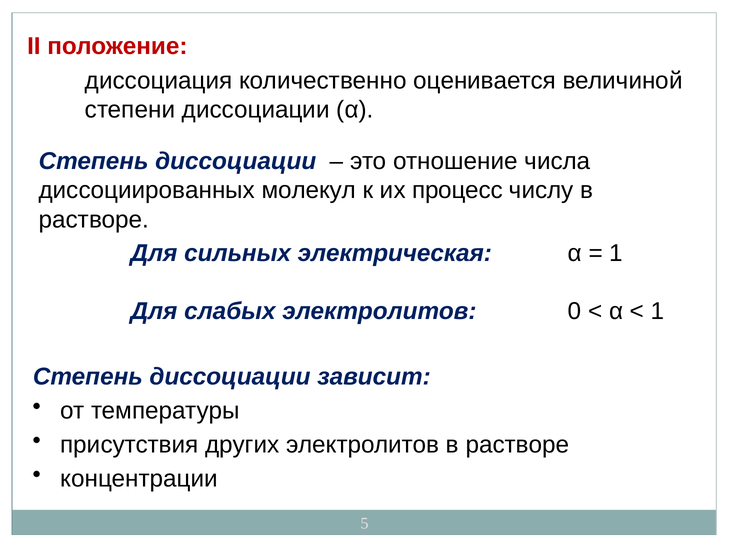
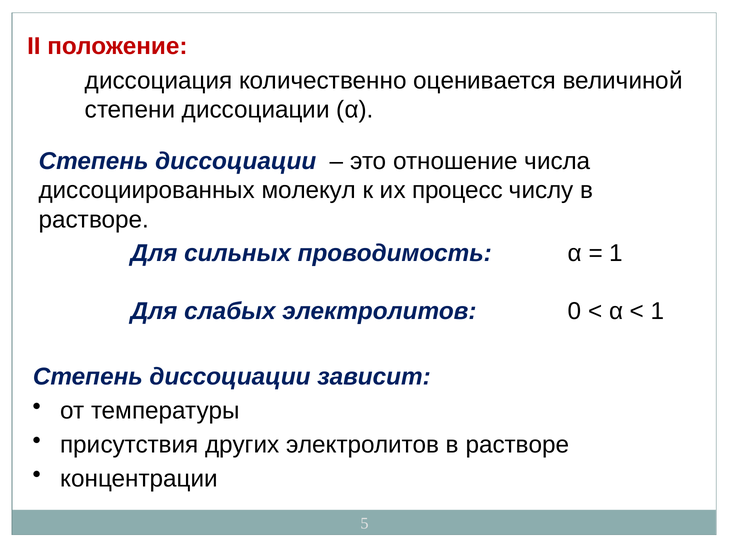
электрическая: электрическая -> проводимость
